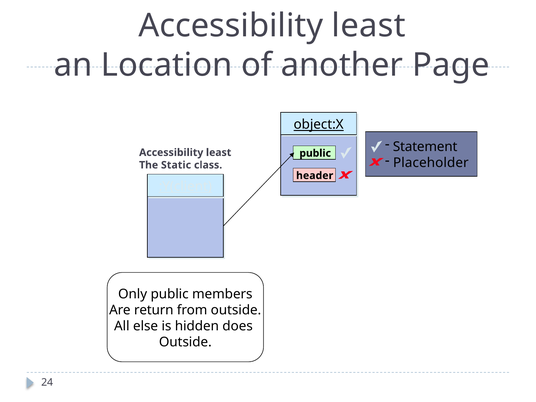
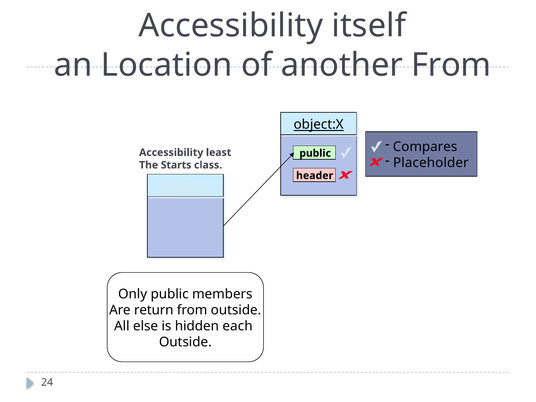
least at (369, 26): least -> itself
another Page: Page -> From
Statement: Statement -> Compares
Static: Static -> Starts
does: does -> each
